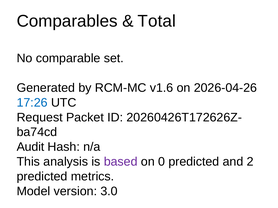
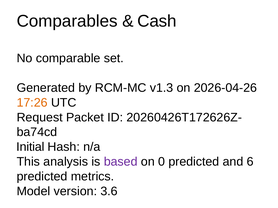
Total: Total -> Cash
v1.6: v1.6 -> v1.3
17:26 colour: blue -> orange
Audit: Audit -> Initial
2: 2 -> 6
3.0: 3.0 -> 3.6
